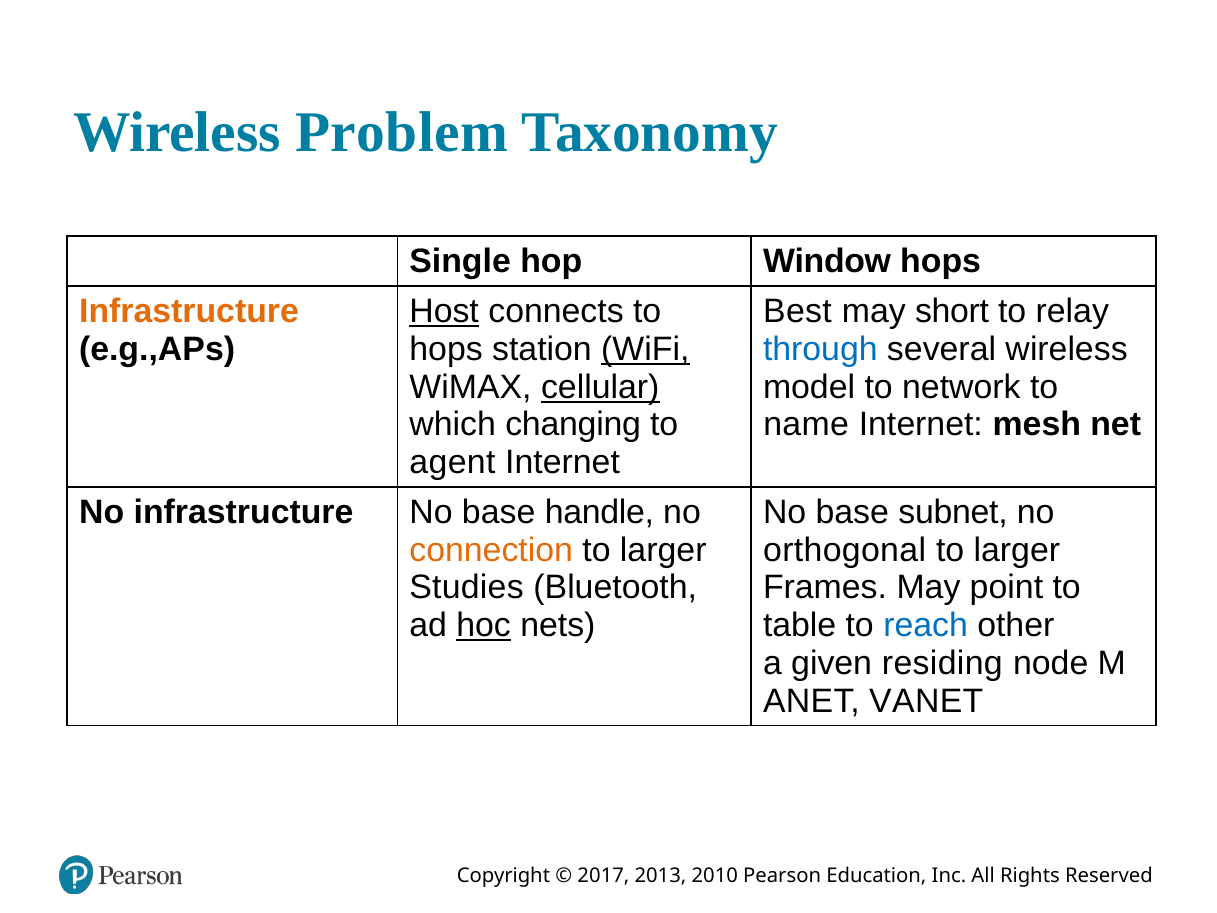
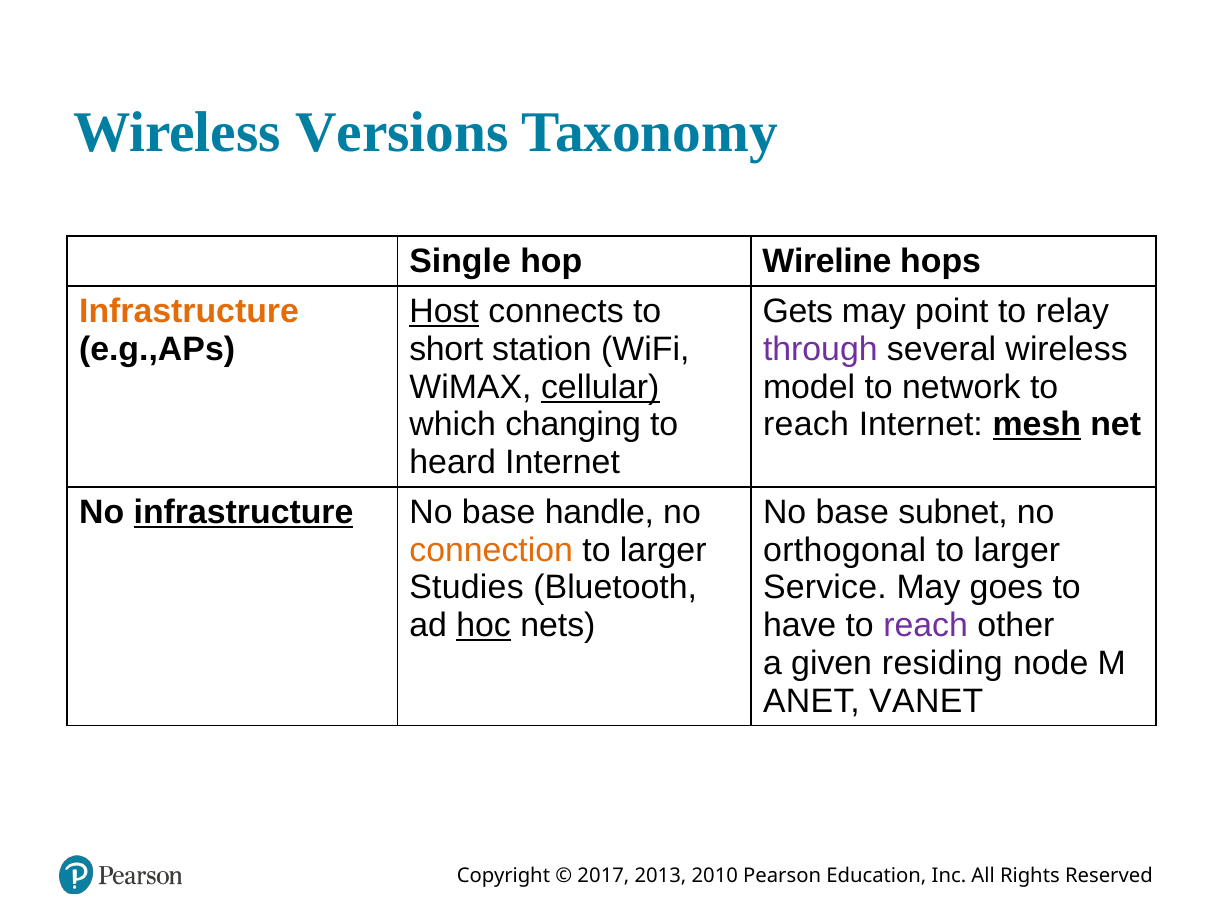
Problem: Problem -> Versions
Window: Window -> Wireline
Best: Best -> Gets
short: short -> point
hops at (446, 349): hops -> short
WiFi underline: present -> none
through colour: blue -> purple
name at (806, 425): name -> reach
mesh underline: none -> present
agent: agent -> heard
infrastructure at (244, 512) underline: none -> present
Frames: Frames -> Service
point: point -> goes
table: table -> have
reach at (926, 625) colour: blue -> purple
